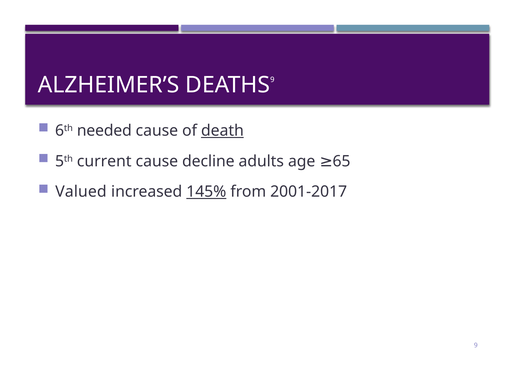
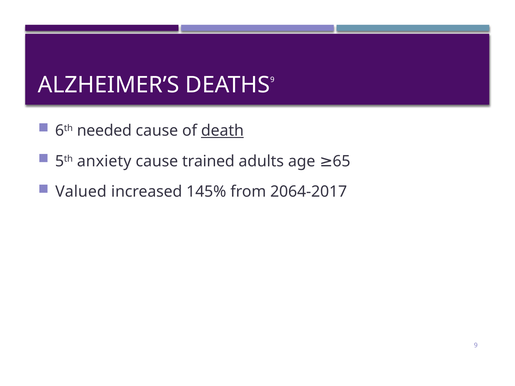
current: current -> anxiety
decline: decline -> trained
145% underline: present -> none
2001-2017: 2001-2017 -> 2064-2017
